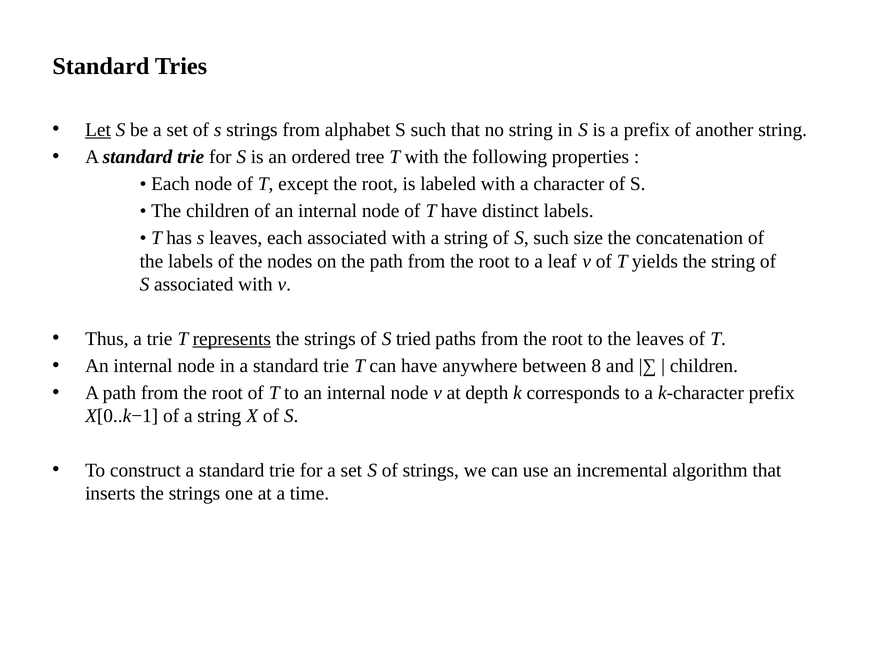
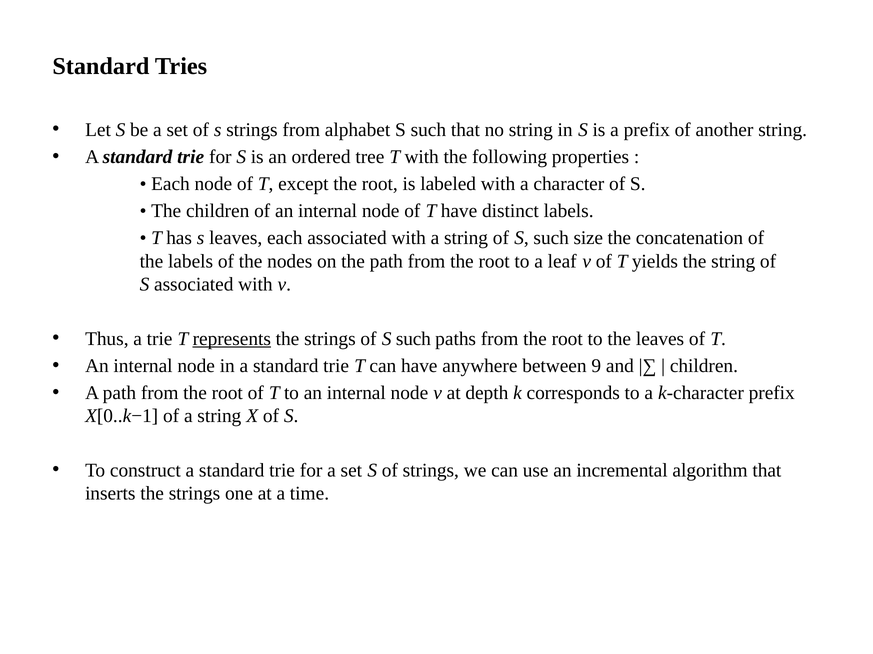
Let underline: present -> none
strings of S tried: tried -> such
8: 8 -> 9
